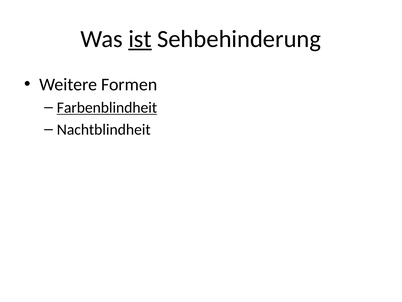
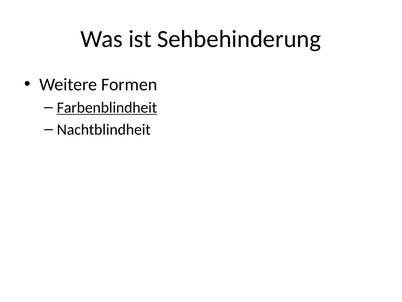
ist underline: present -> none
